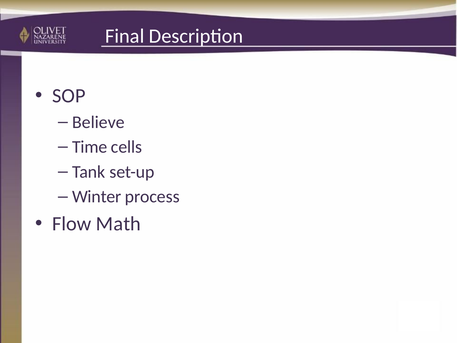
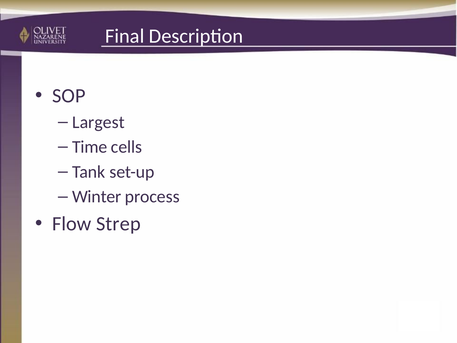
Believe: Believe -> Largest
Math: Math -> Strep
